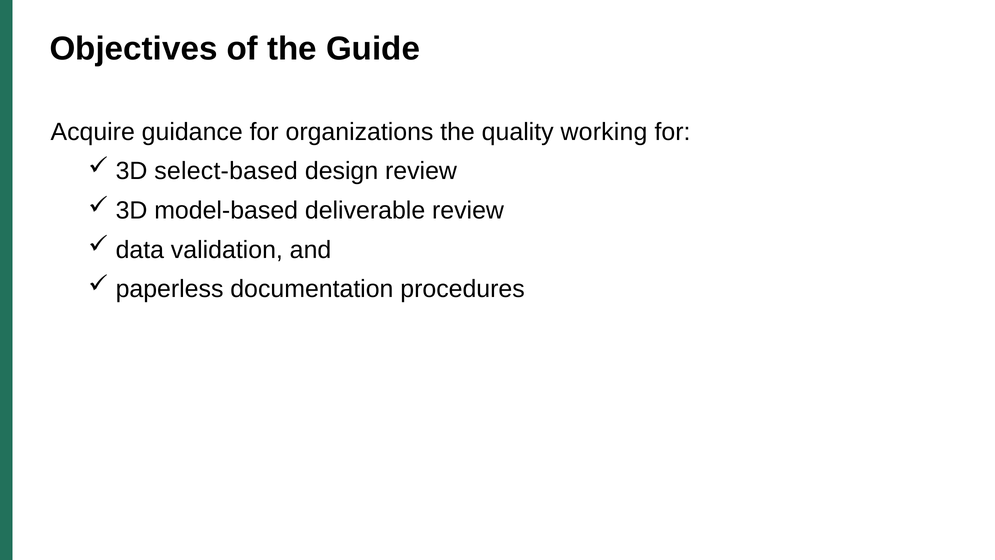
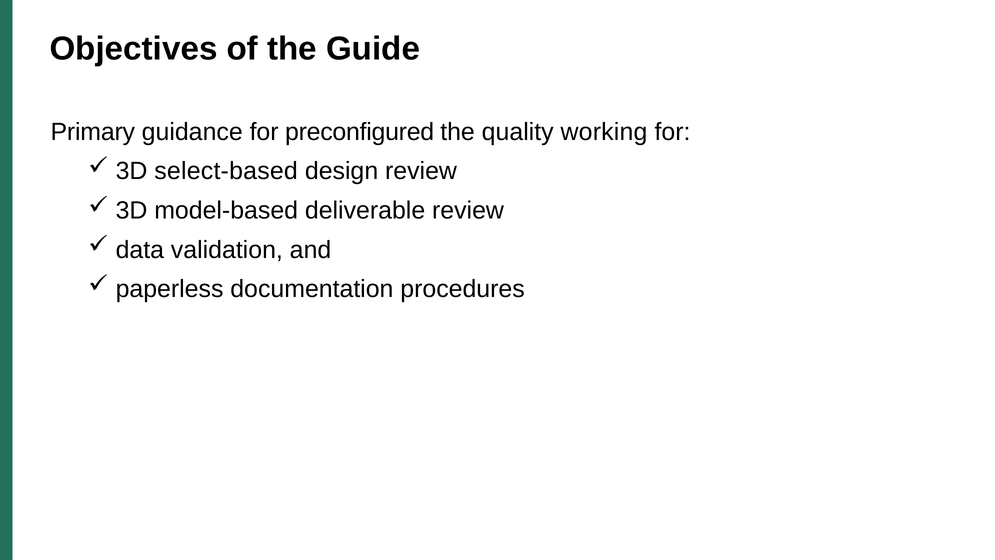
Acquire: Acquire -> Primary
organizations: organizations -> preconfigured
